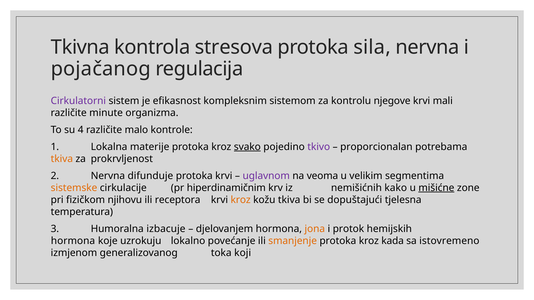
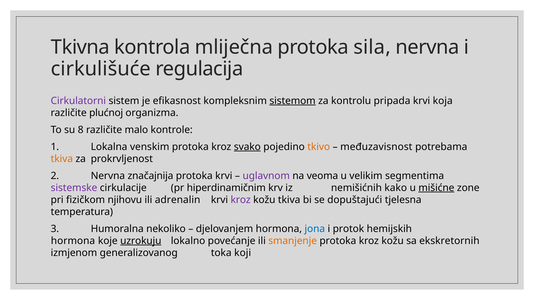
stresova: stresova -> mliječna
pojačanog: pojačanog -> cirkulišuće
sistemom underline: none -> present
njegove: njegove -> pripada
mali: mali -> koja
minute: minute -> plućnoj
4: 4 -> 8
materije: materije -> venskim
tkivo colour: purple -> orange
proporcionalan: proporcionalan -> međuzavisnost
difunduje: difunduje -> značajnija
sistemske colour: orange -> purple
receptora: receptora -> adrenalin
kroz at (241, 200) colour: orange -> purple
izbacuje: izbacuje -> nekoliko
jona colour: orange -> blue
uzrokuju underline: none -> present
protoka kroz kada: kada -> kožu
istovremeno: istovremeno -> ekskretornih
